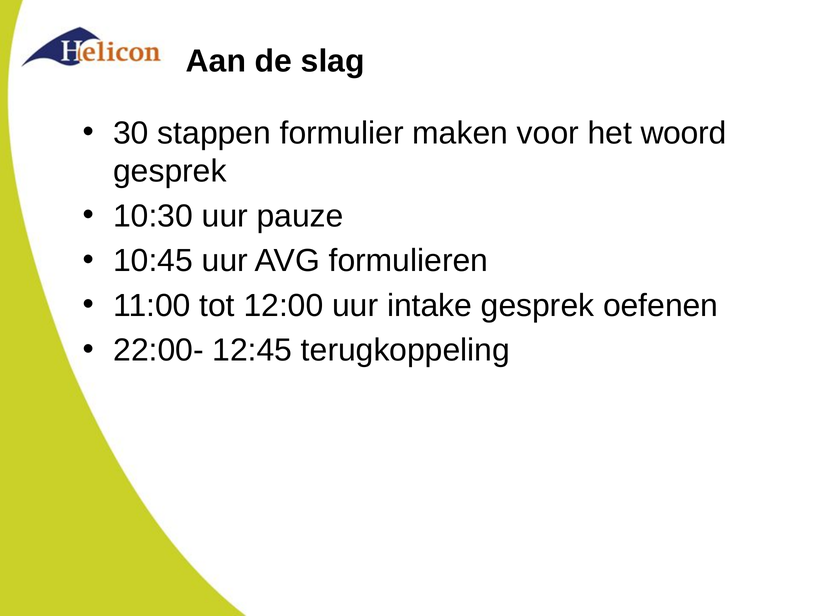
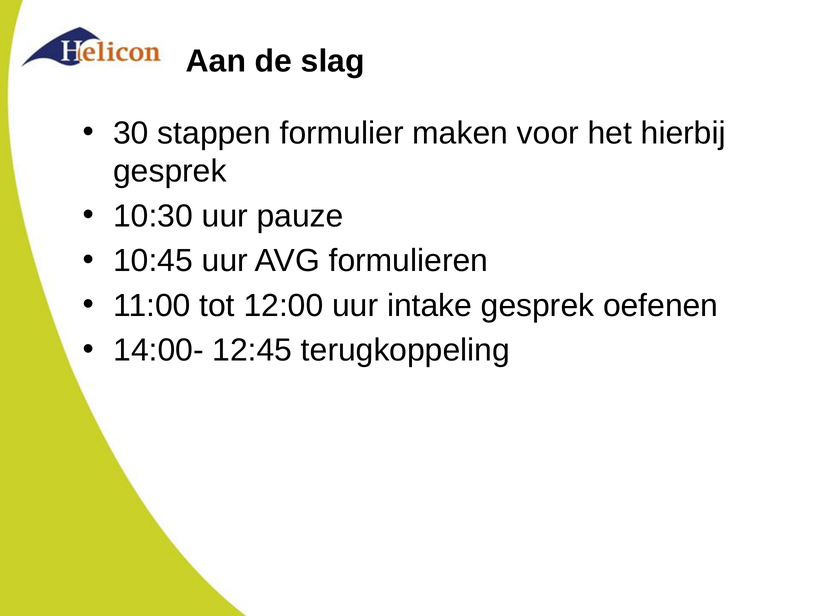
woord: woord -> hierbij
22:00-: 22:00- -> 14:00-
